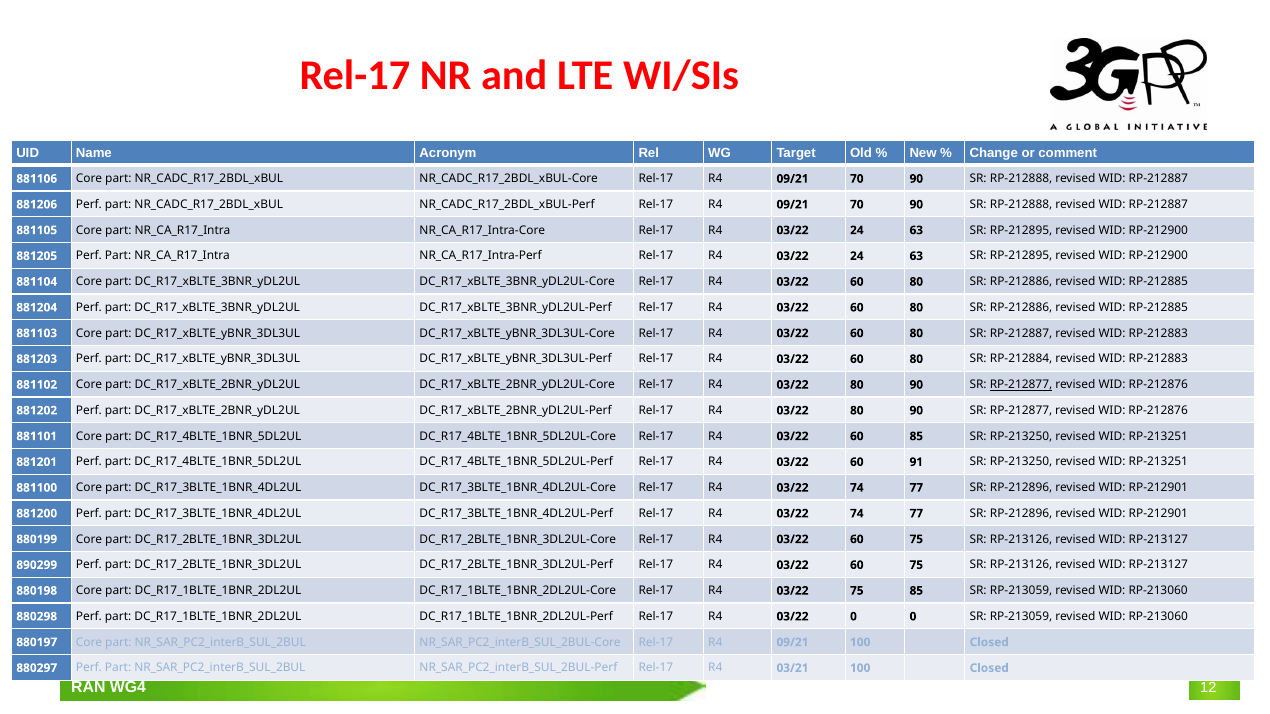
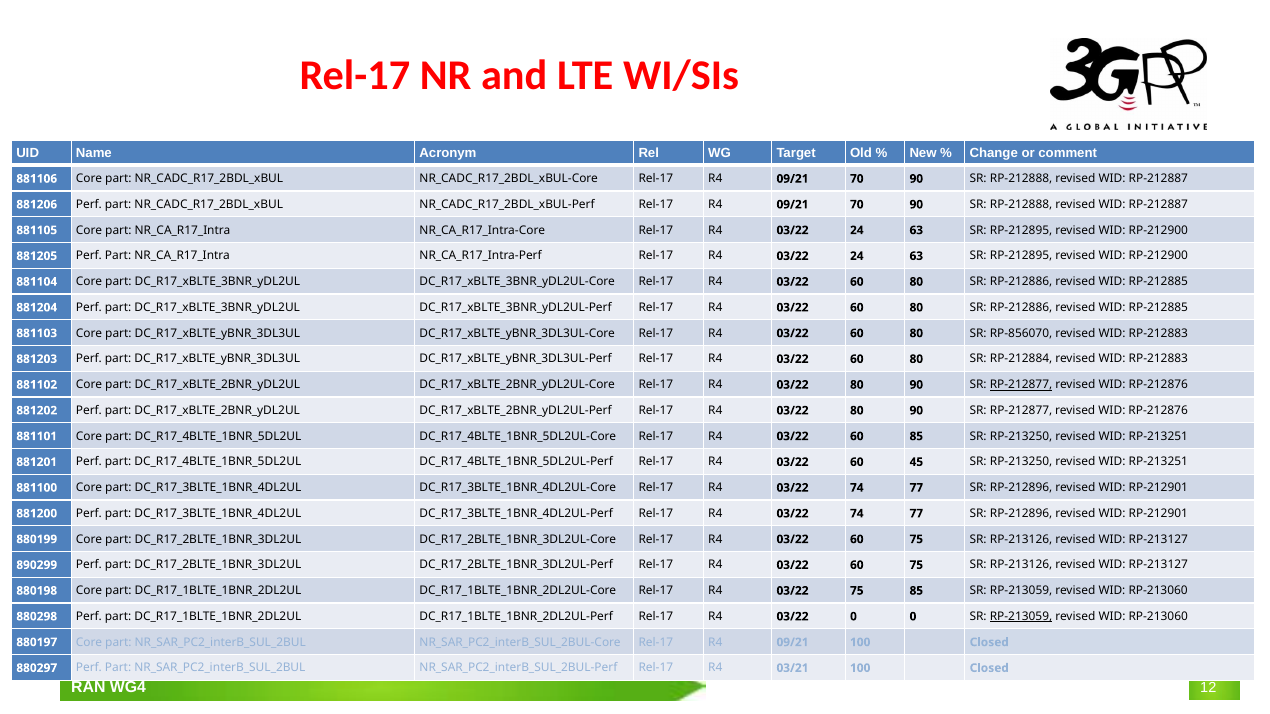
SR RP-212887: RP-212887 -> RP-856070
91: 91 -> 45
RP-213059 at (1021, 617) underline: none -> present
